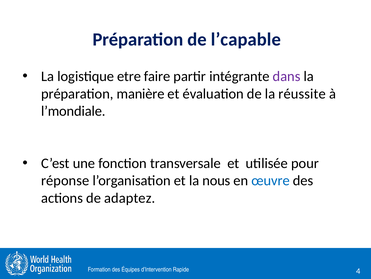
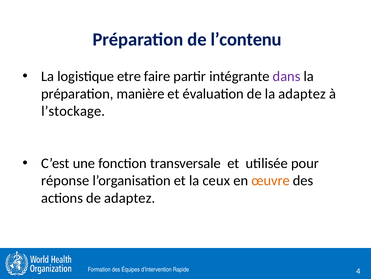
l’capable: l’capable -> l’contenu
la réussite: réussite -> adaptez
l’mondiale: l’mondiale -> l’stockage
nous: nous -> ceux
œuvre colour: blue -> orange
